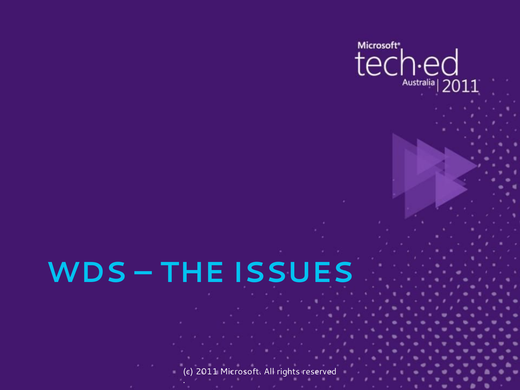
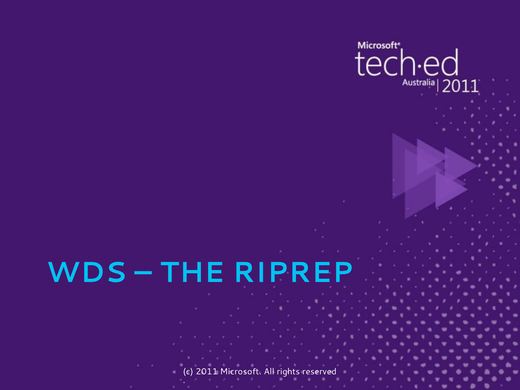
ISSUES: ISSUES -> RIPREP
